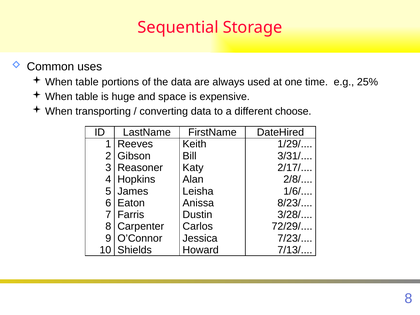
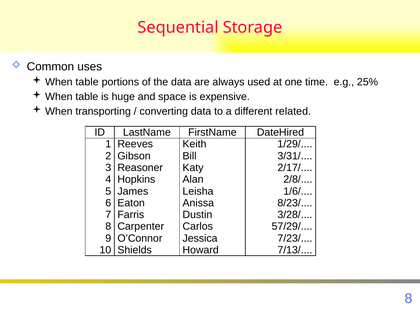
choose: choose -> related
72/29/: 72/29/ -> 57/29/
